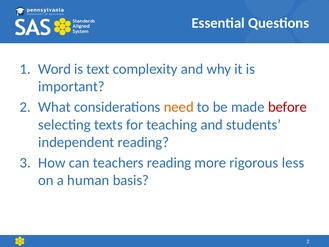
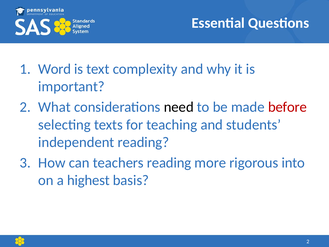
need colour: orange -> black
less: less -> into
human: human -> highest
